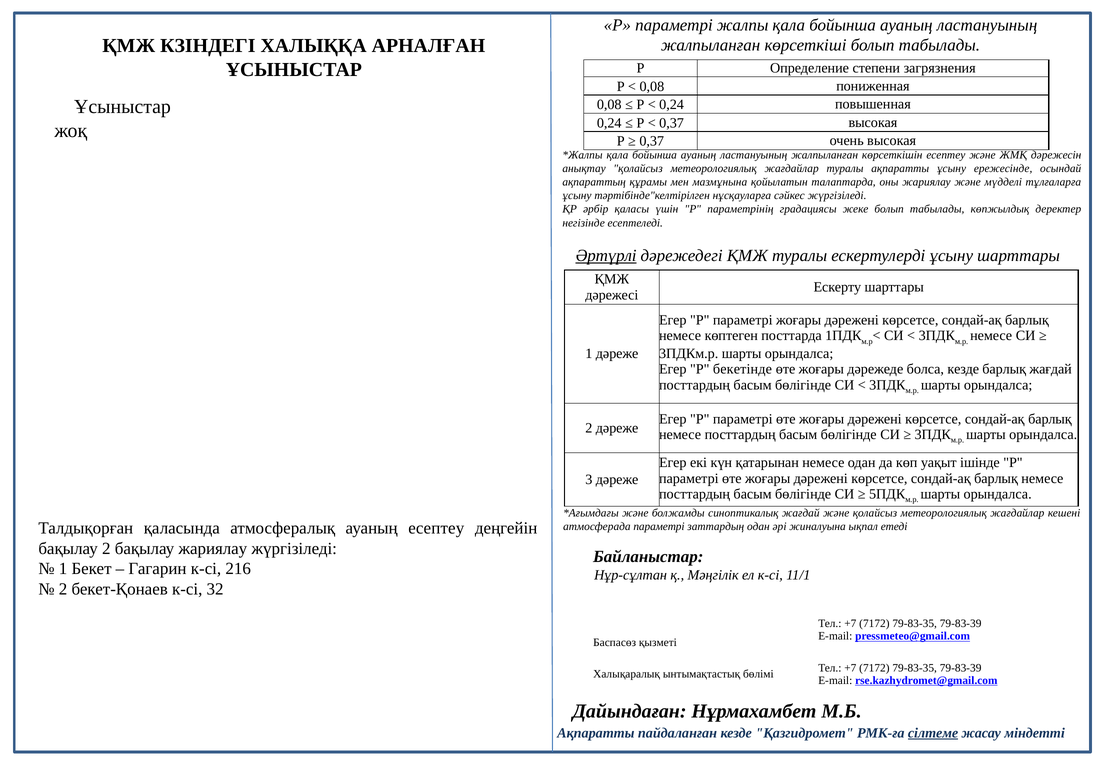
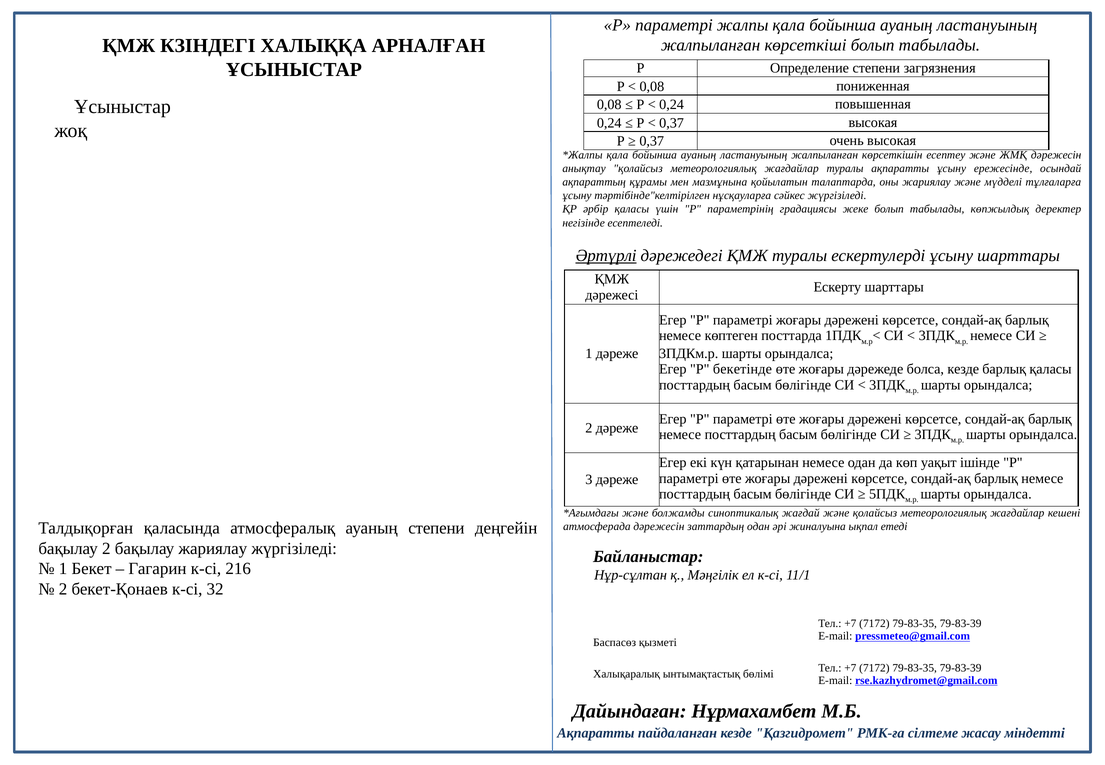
барлық жағдай: жағдай -> қаласы
ауаның есептеу: есептеу -> степени
атмосферада параметрі: параметрі -> дәрежесін
сілтеме underline: present -> none
